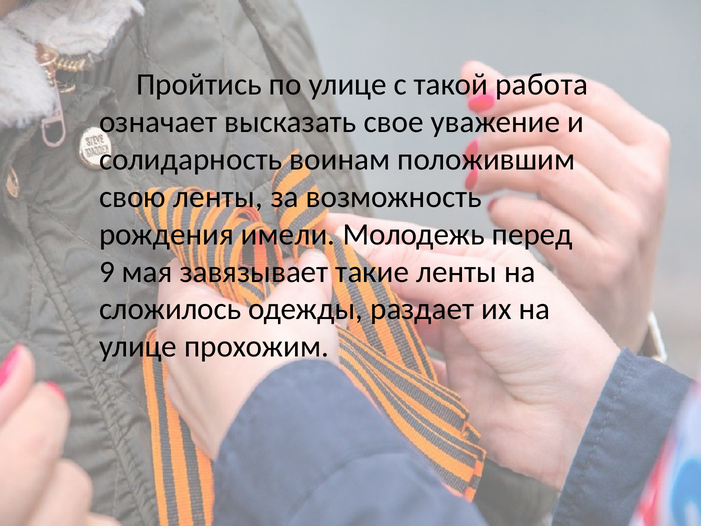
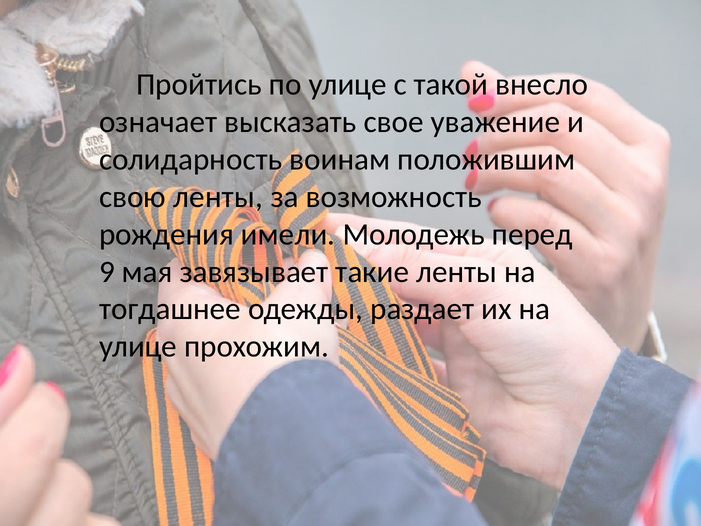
работа: работа -> внесло
сложилось: сложилось -> тогдашнее
